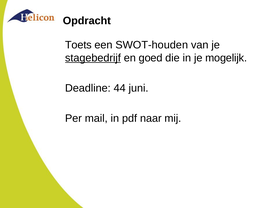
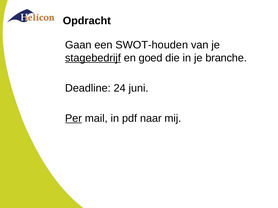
Toets: Toets -> Gaan
mogelijk: mogelijk -> branche
44: 44 -> 24
Per underline: none -> present
